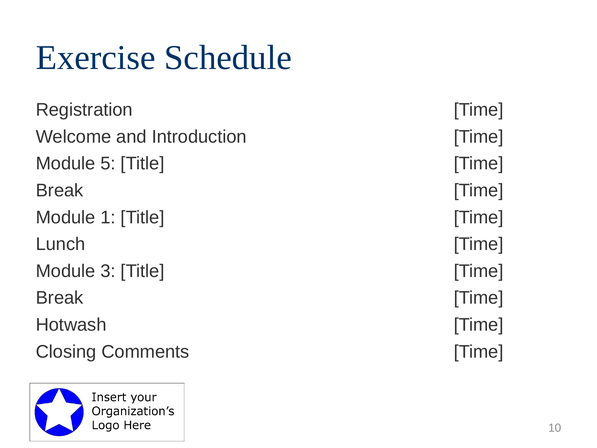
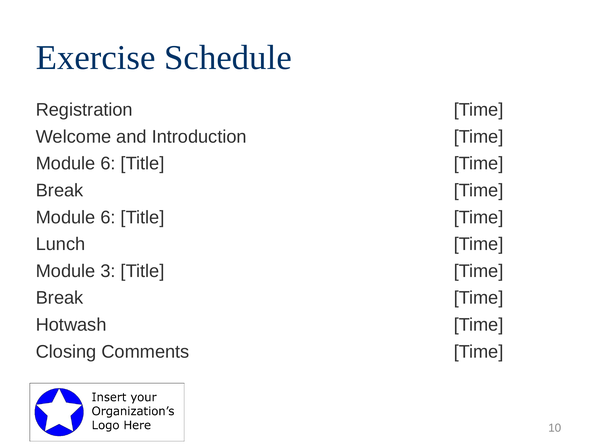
5 at (108, 163): 5 -> 6
1 at (108, 217): 1 -> 6
